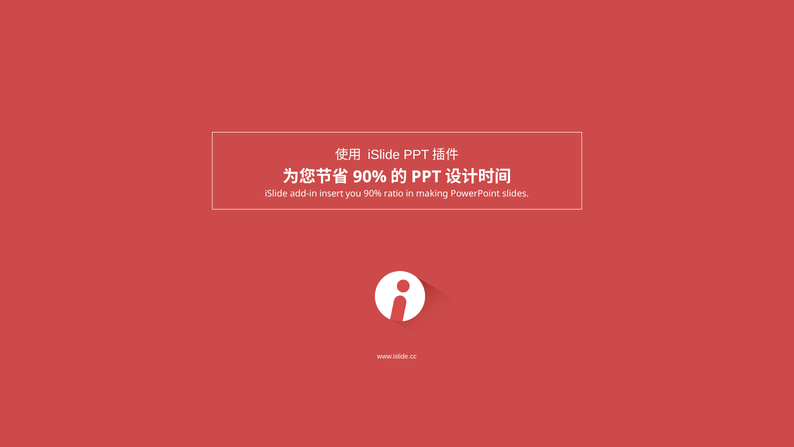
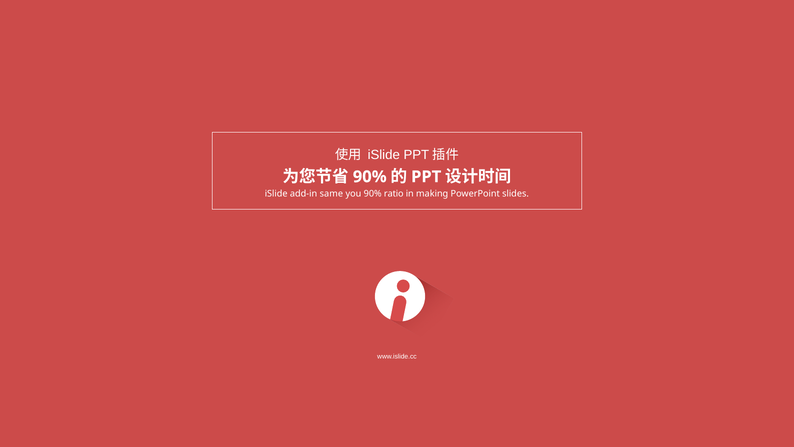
insert: insert -> same
